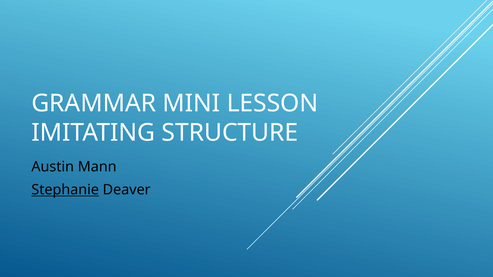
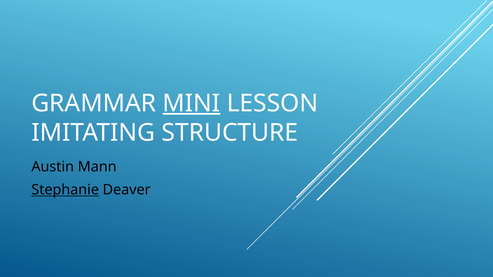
MINI underline: none -> present
